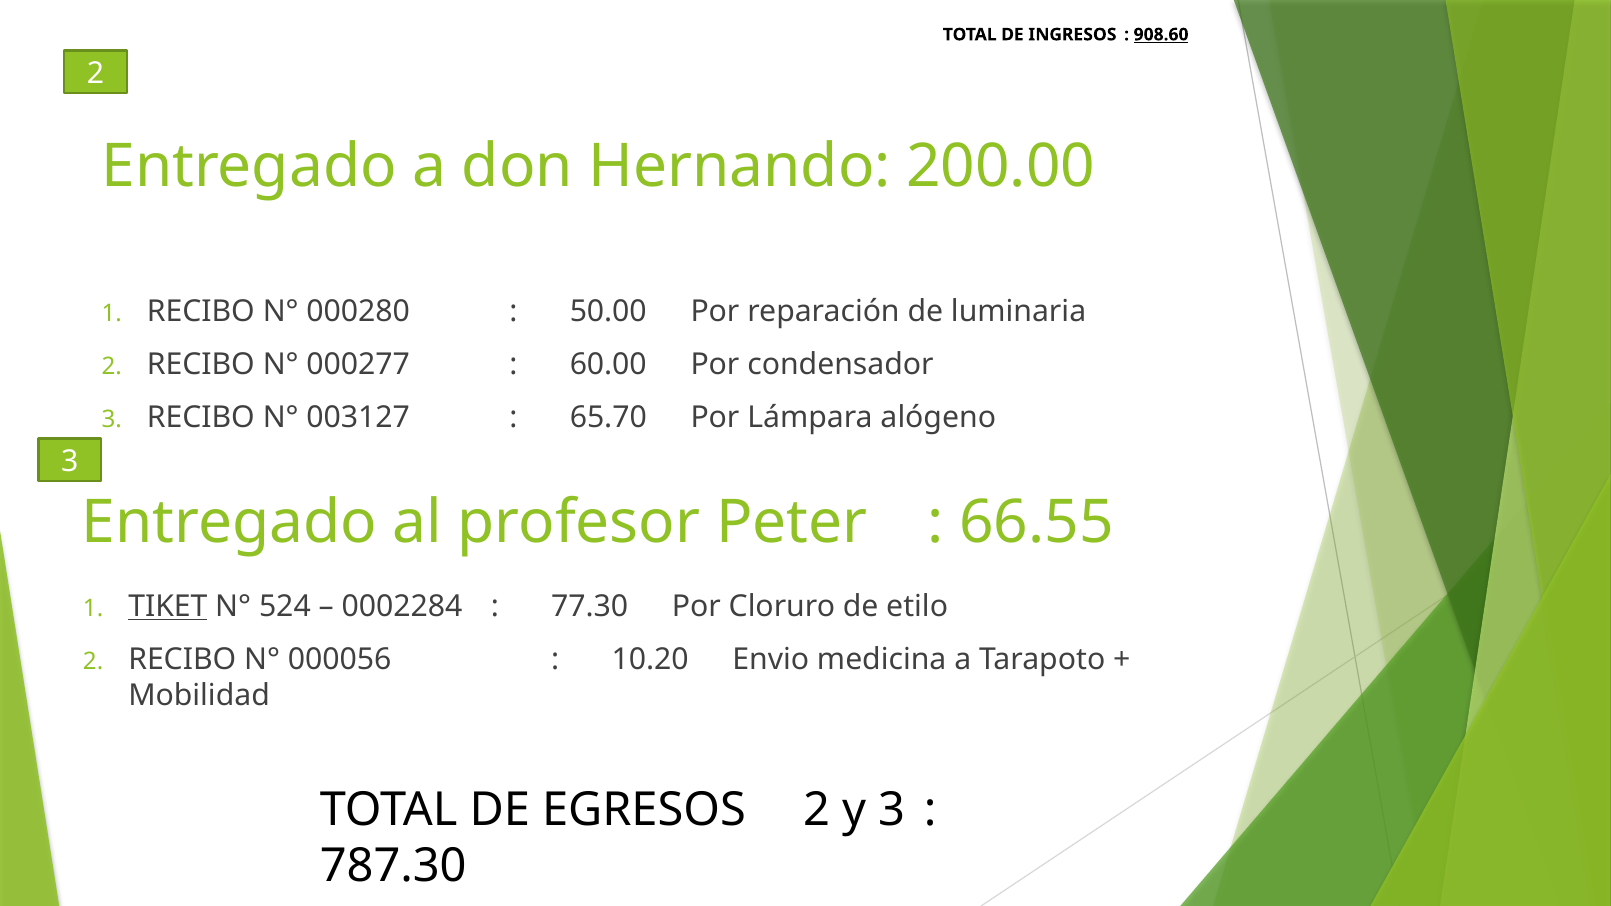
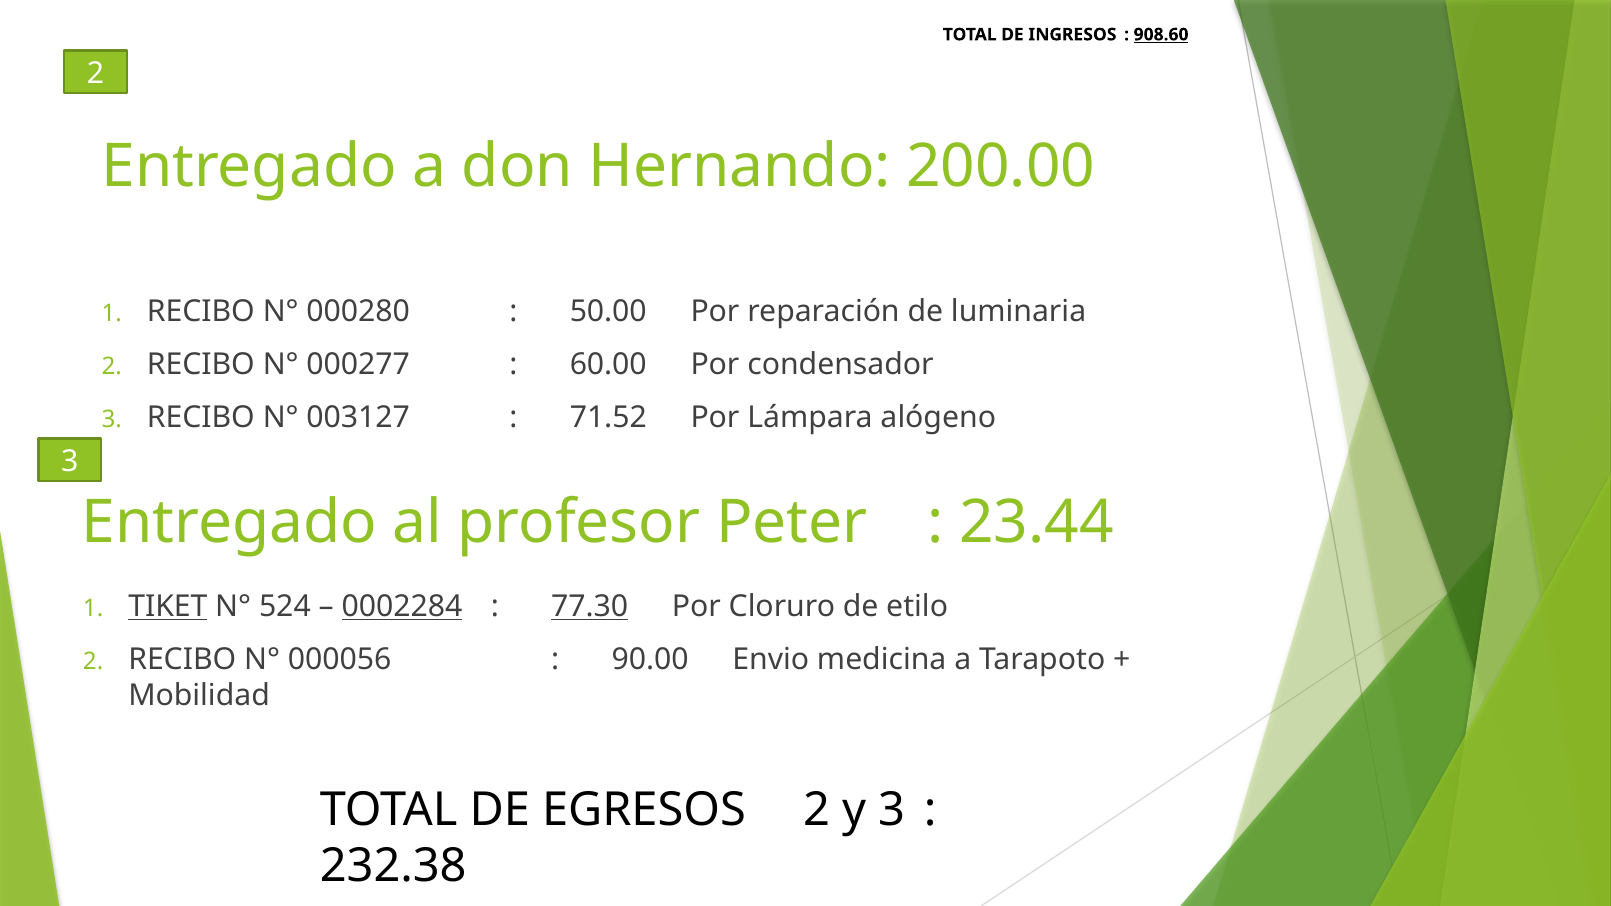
65.70: 65.70 -> 71.52
66.55: 66.55 -> 23.44
0002284 underline: none -> present
77.30 underline: none -> present
10.20: 10.20 -> 90.00
787.30: 787.30 -> 232.38
